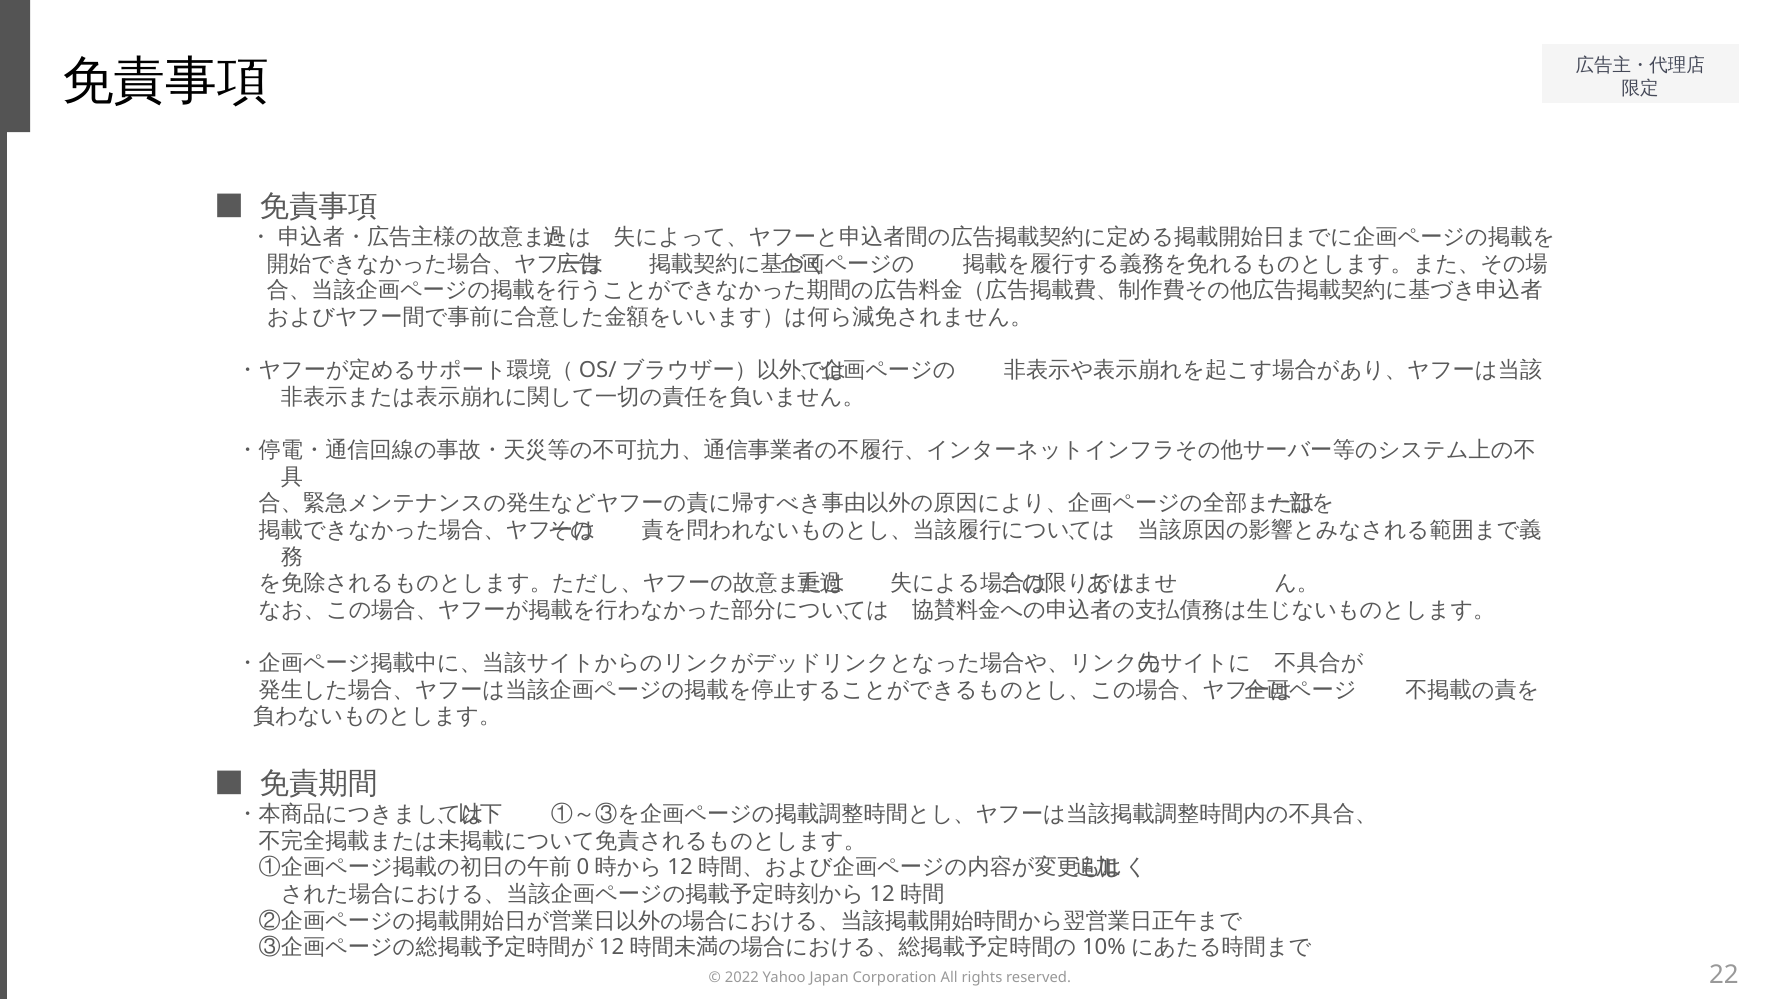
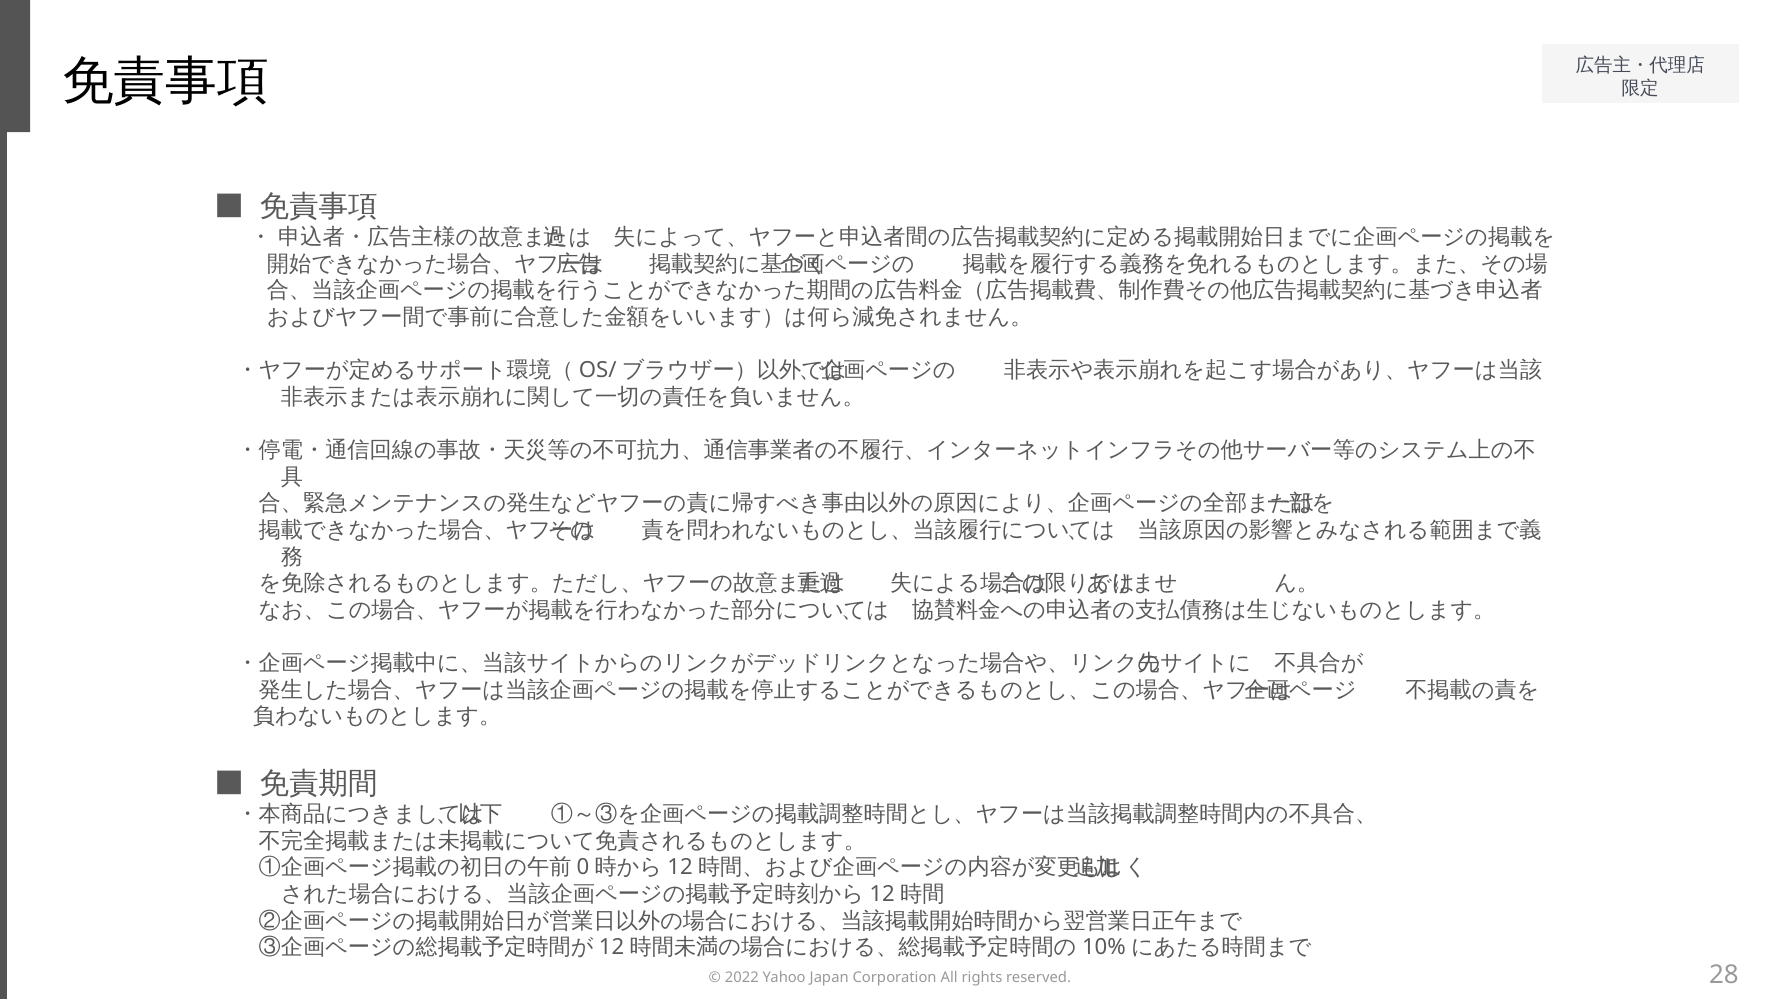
22: 22 -> 28
